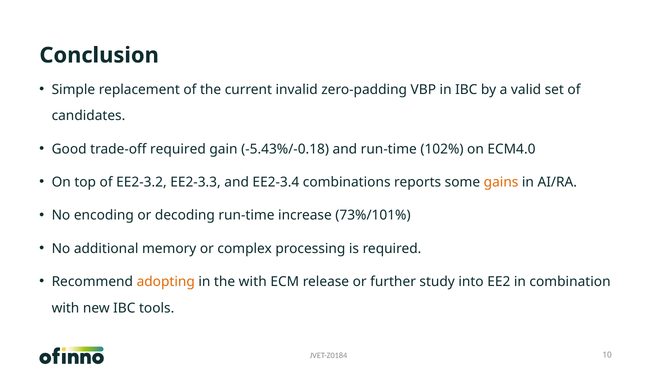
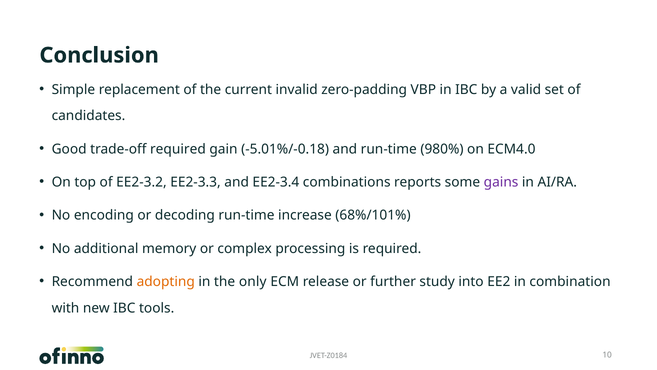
-5.43%/-0.18: -5.43%/-0.18 -> -5.01%/-0.18
102%: 102% -> 980%
gains colour: orange -> purple
73%/101%: 73%/101% -> 68%/101%
the with: with -> only
